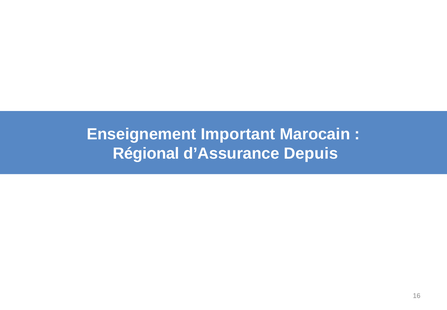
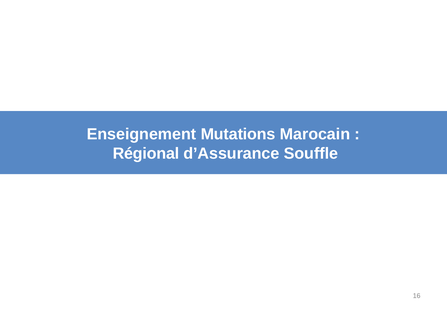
Important: Important -> Mutations
Depuis: Depuis -> Souffle
